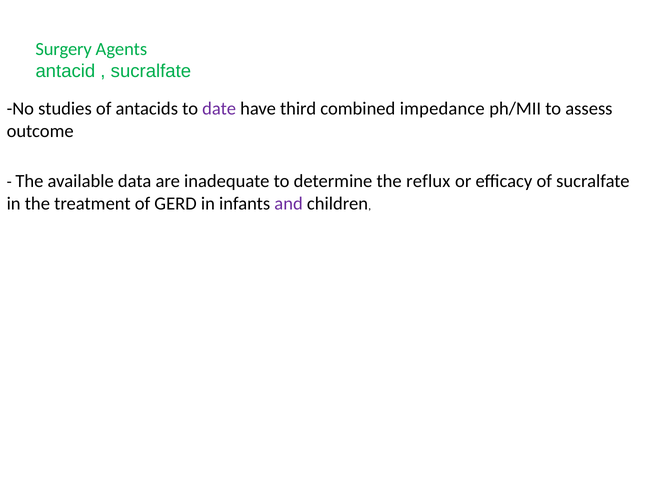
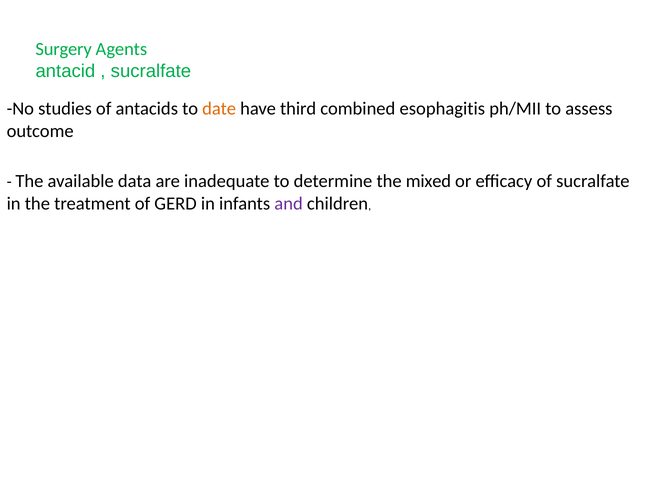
date colour: purple -> orange
impedance: impedance -> esophagitis
reflux: reflux -> mixed
